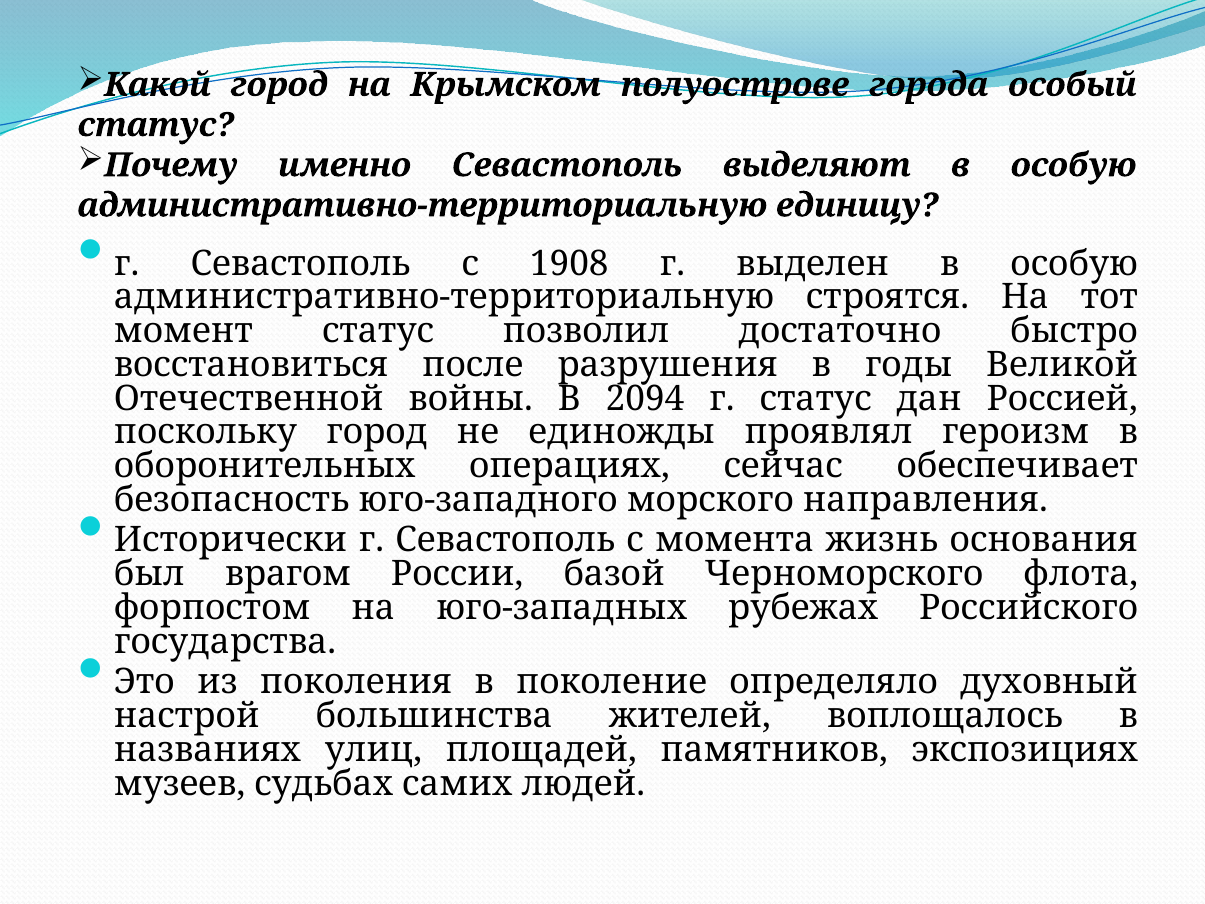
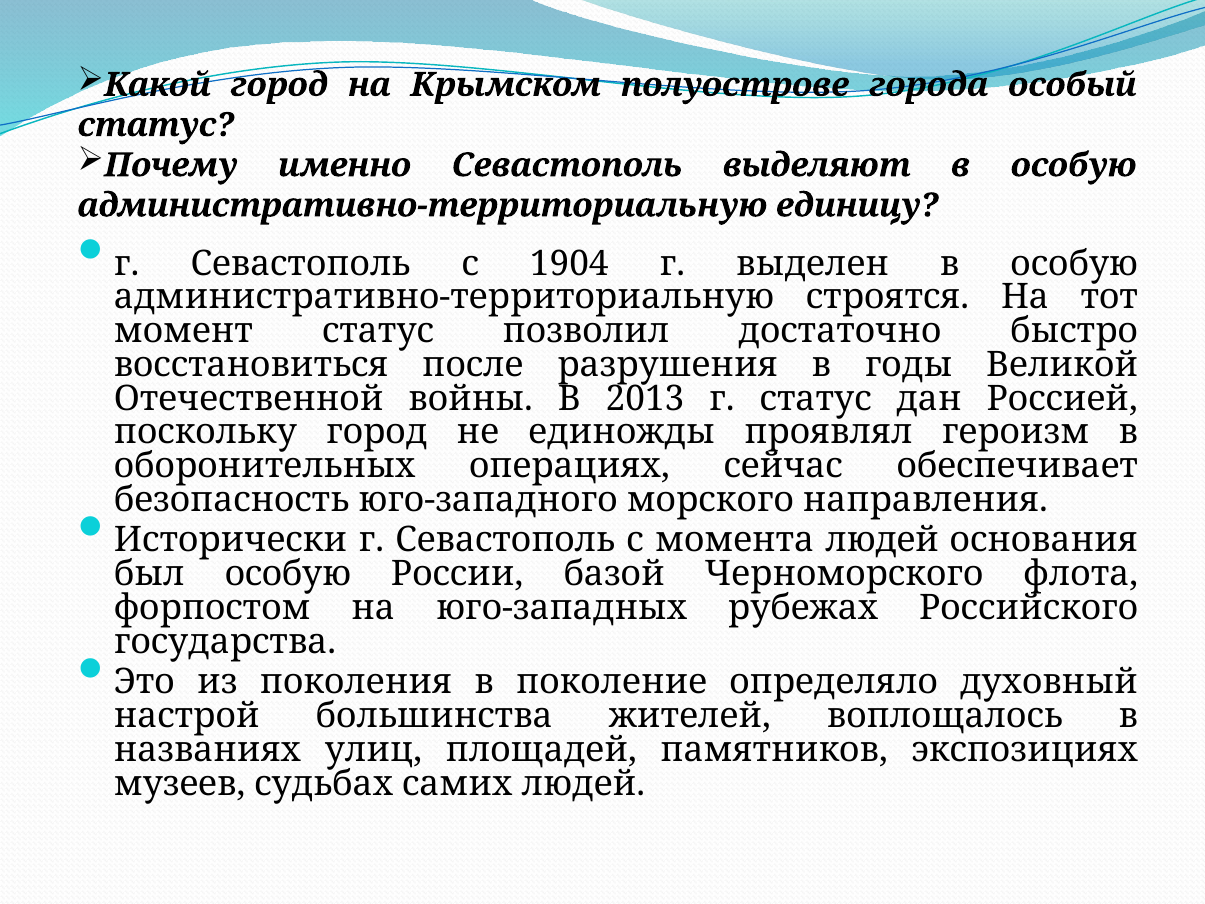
1908: 1908 -> 1904
2094: 2094 -> 2013
момента жизнь: жизнь -> людей
был врагом: врагом -> особую
